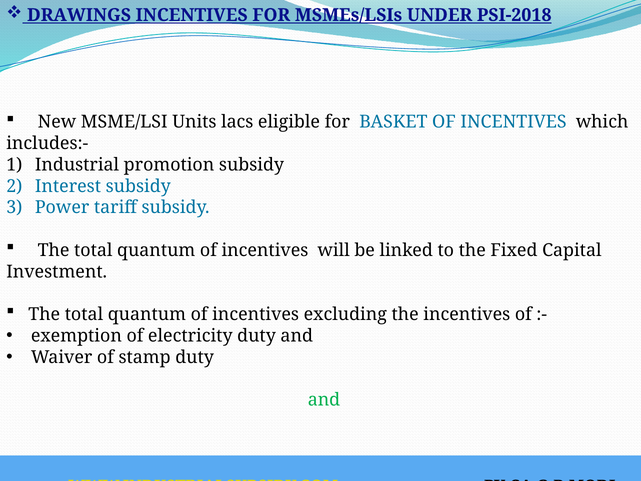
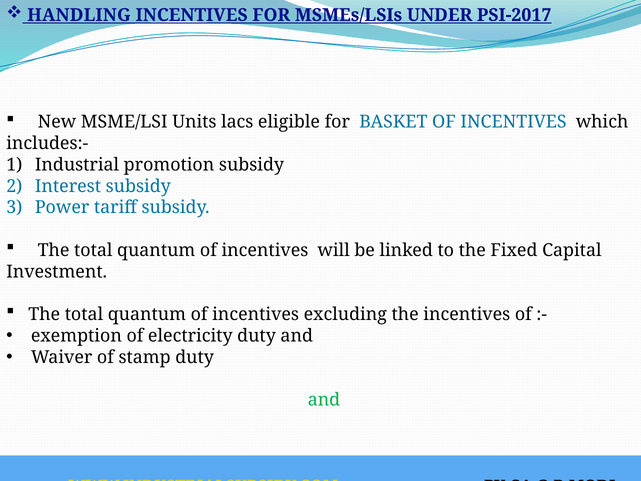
DRAWINGS: DRAWINGS -> HANDLING
PSI-2018: PSI-2018 -> PSI-2017
